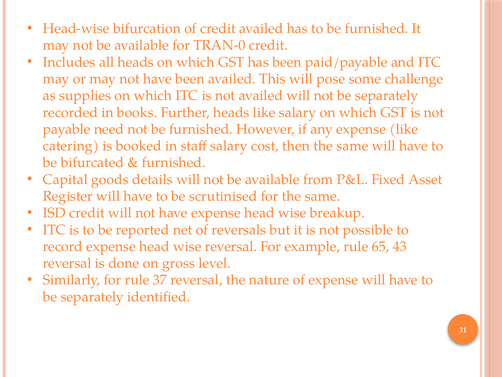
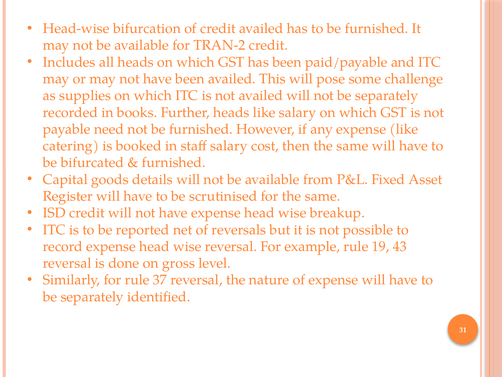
TRAN-0: TRAN-0 -> TRAN-2
65: 65 -> 19
